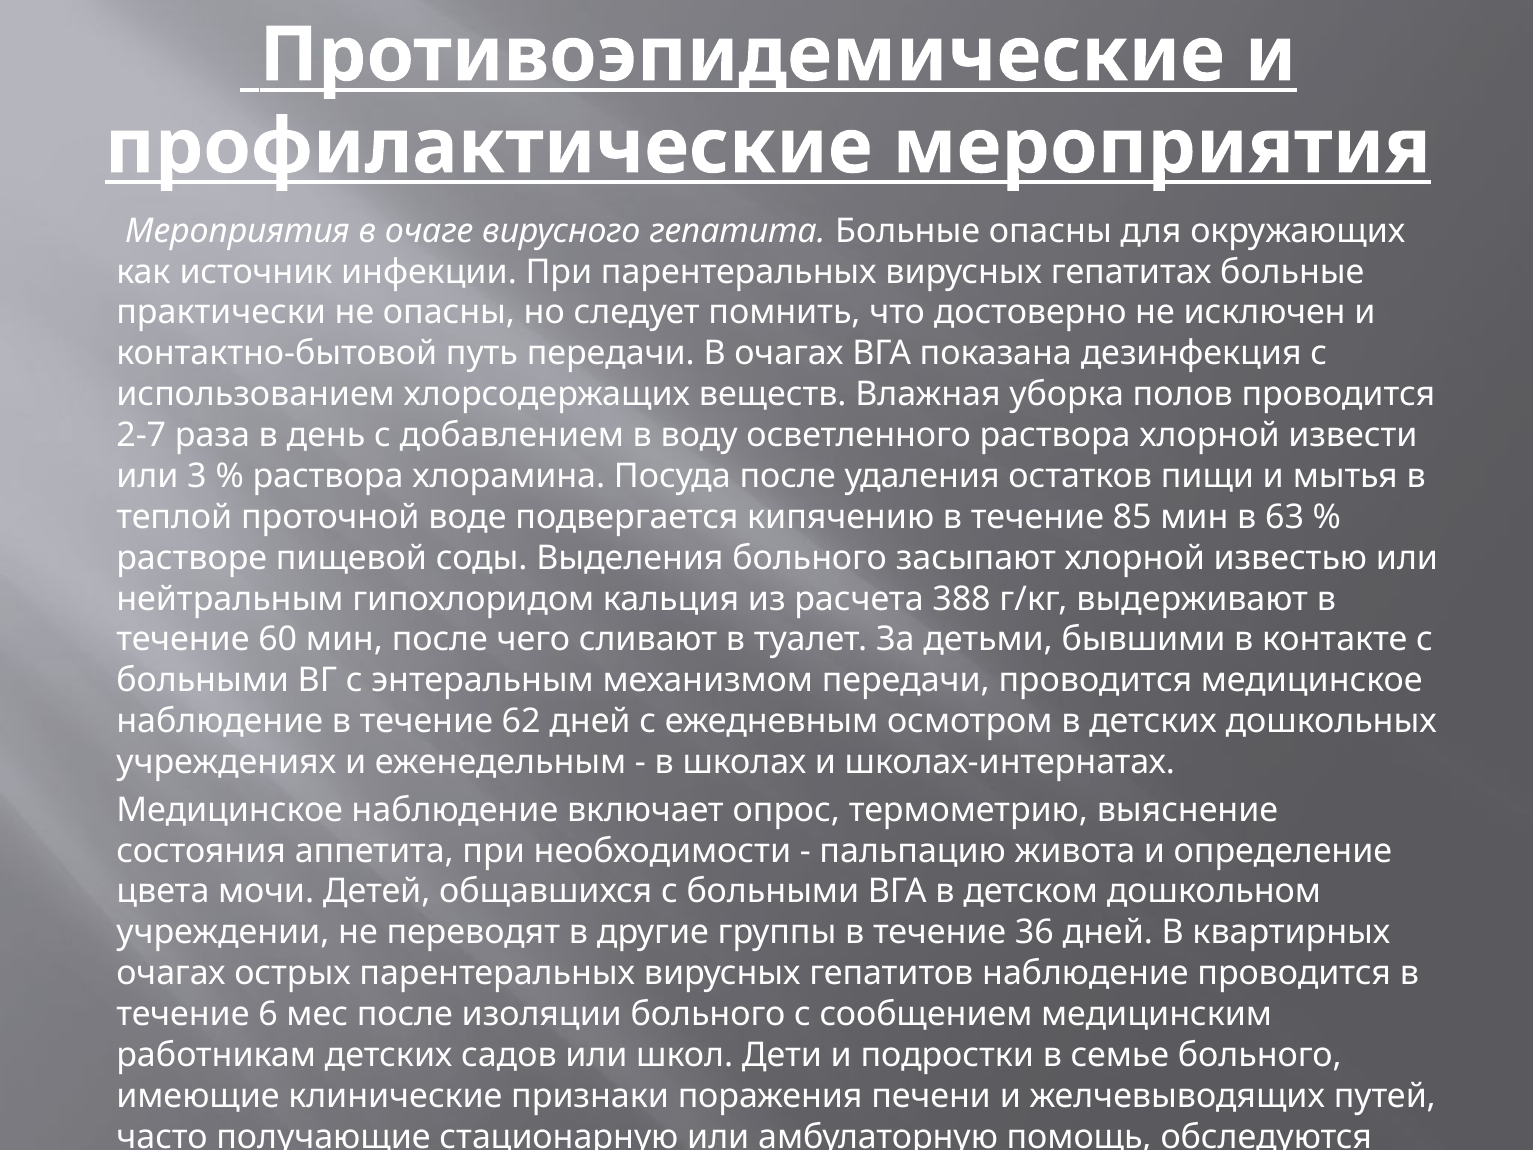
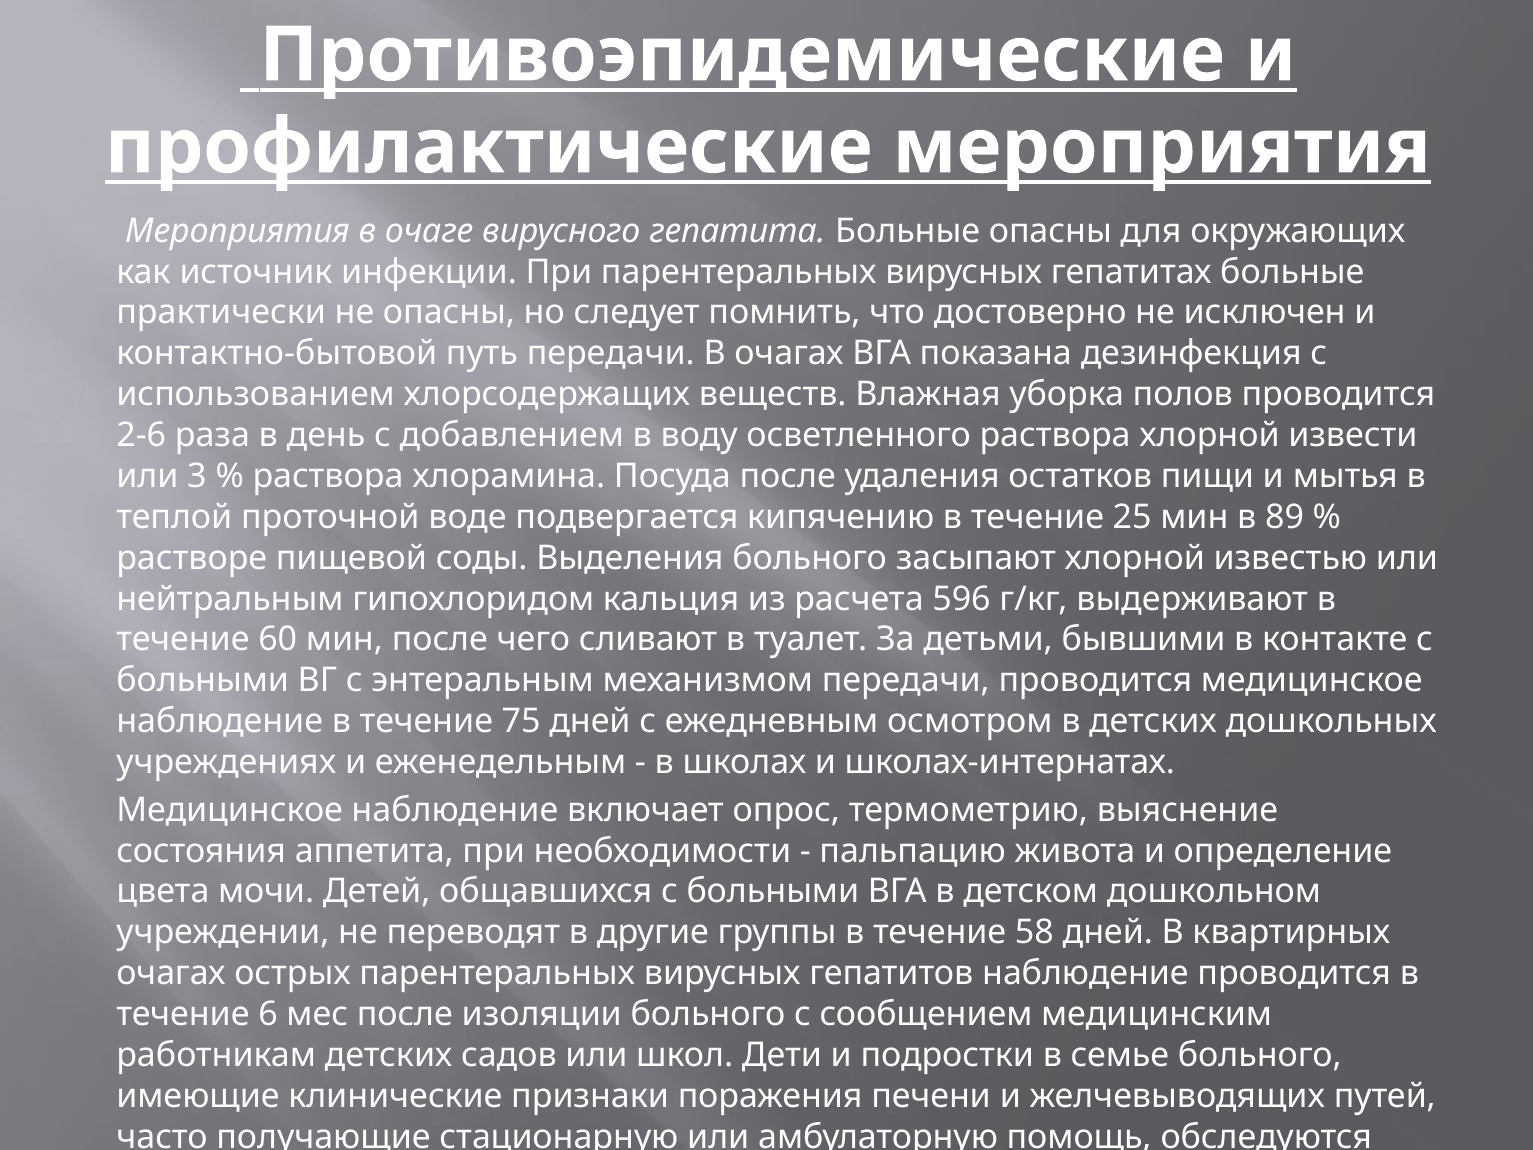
2-7: 2-7 -> 2-6
85: 85 -> 25
63: 63 -> 89
388: 388 -> 596
62: 62 -> 75
36: 36 -> 58
